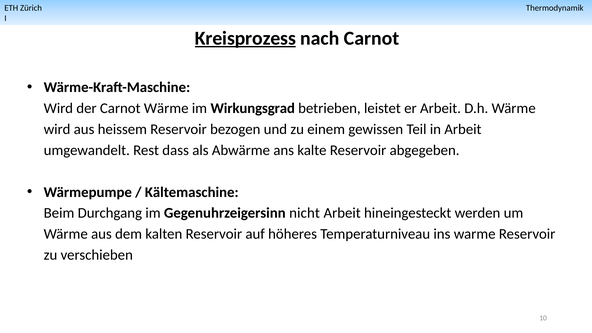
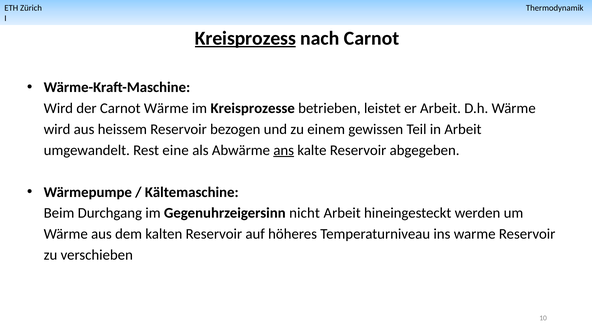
Wirkungsgrad: Wirkungsgrad -> Kreisprozesse
dass: dass -> eine
ans underline: none -> present
